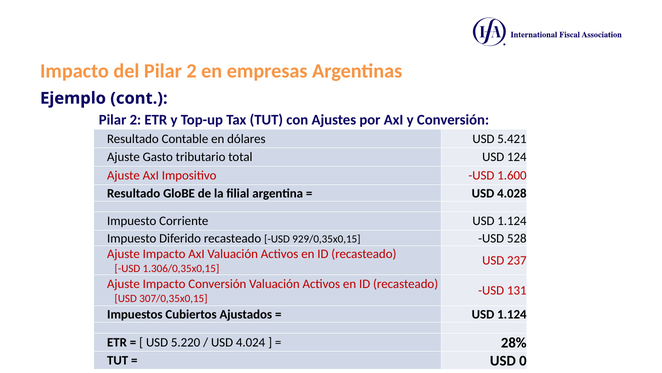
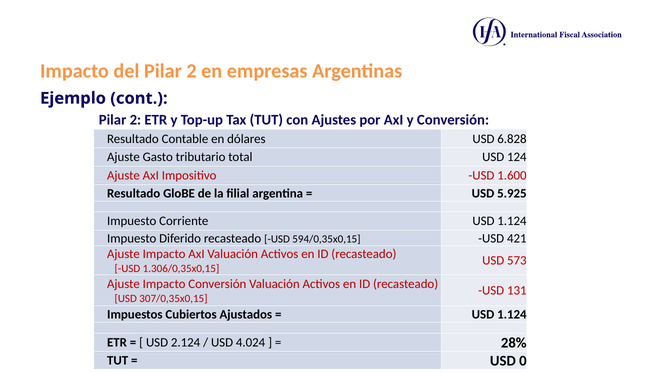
5.421: 5.421 -> 6.828
4.028: 4.028 -> 5.925
929/0,35x0,15: 929/0,35x0,15 -> 594/0,35x0,15
528: 528 -> 421
237: 237 -> 573
5.220: 5.220 -> 2.124
